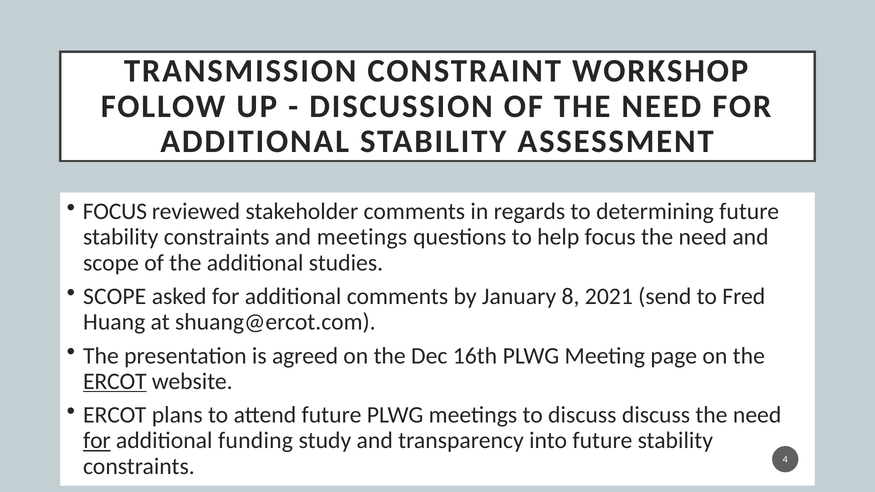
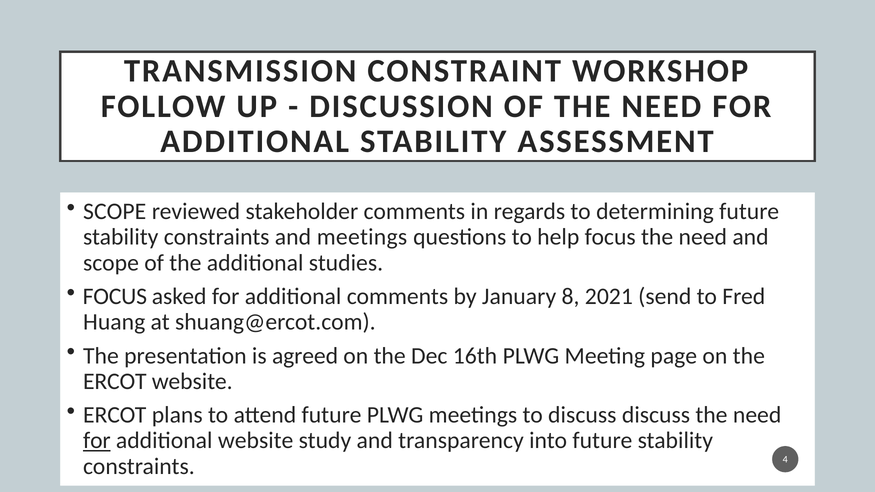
FOCUS at (115, 212): FOCUS -> SCOPE
SCOPE at (115, 297): SCOPE -> FOCUS
ERCOT at (115, 381) underline: present -> none
additional funding: funding -> website
